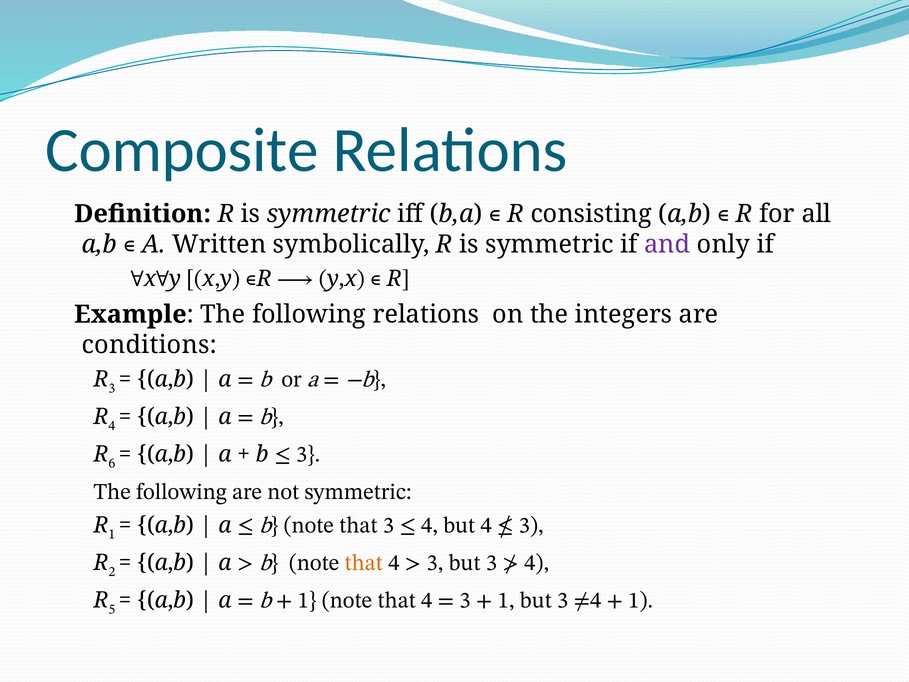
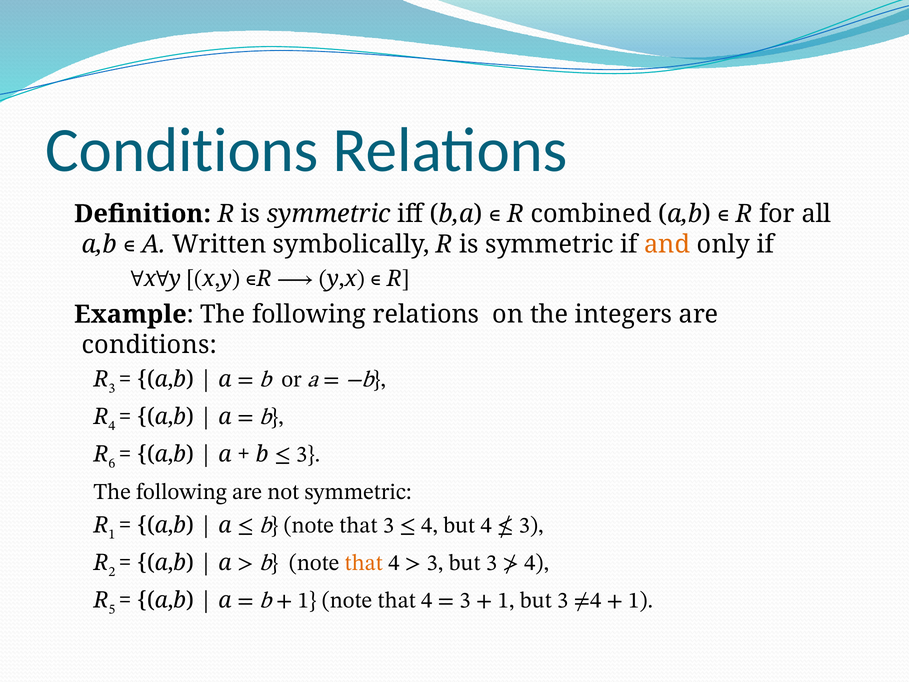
Composite at (182, 150): Composite -> Conditions
consisting: consisting -> combined
and colour: purple -> orange
